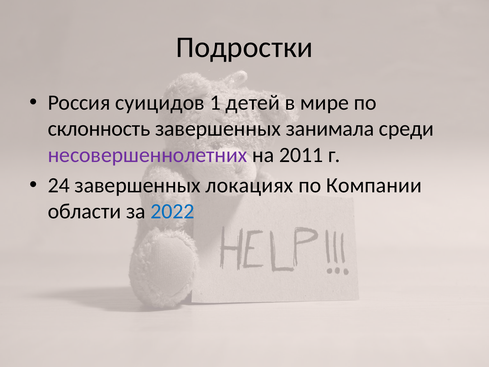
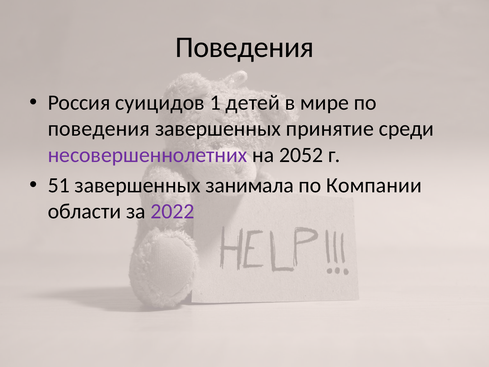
Подростки at (244, 47): Подростки -> Поведения
склонность at (99, 129): склонность -> поведения
занимала: занимала -> принятие
2011: 2011 -> 2052
24: 24 -> 51
локациях: локациях -> занимала
2022 colour: blue -> purple
